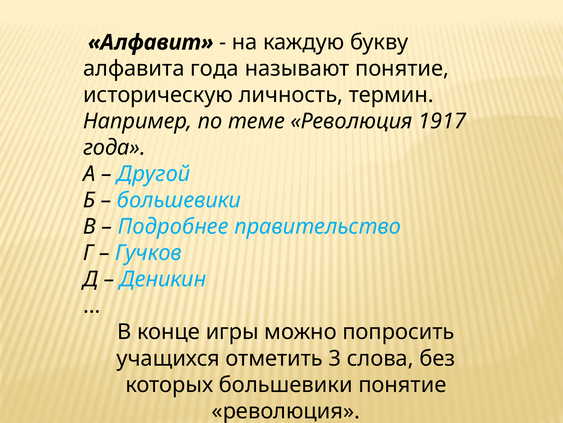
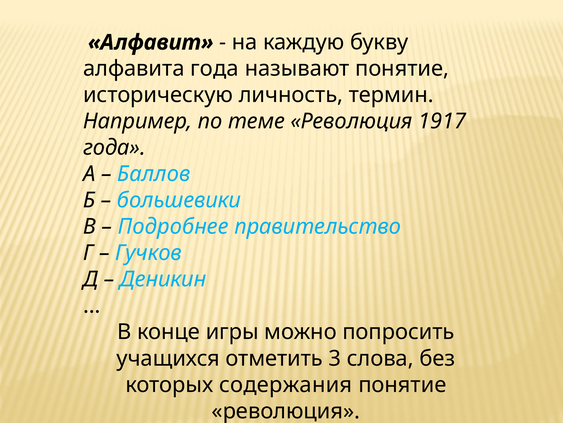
Другой: Другой -> Баллов
которых большевики: большевики -> содержания
